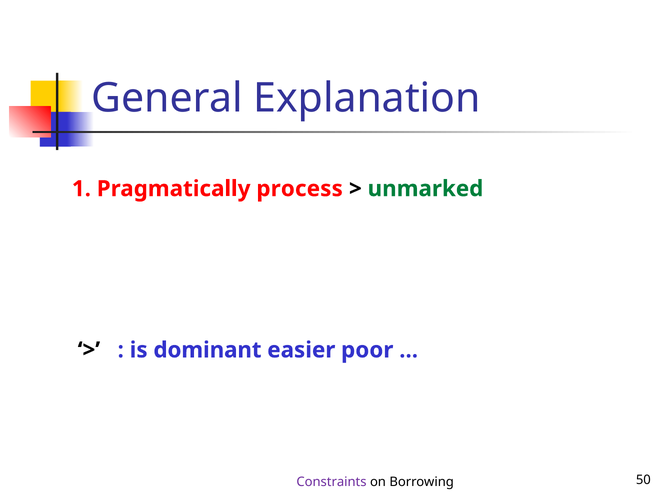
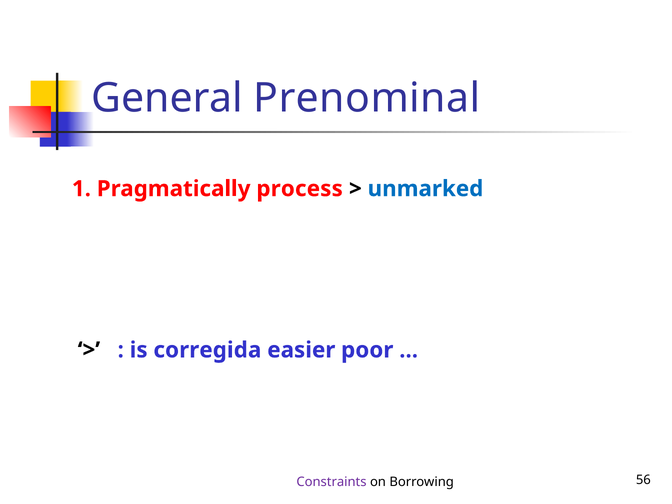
Explanation: Explanation -> Prenominal
unmarked colour: green -> blue
dominant: dominant -> corregida
50: 50 -> 56
